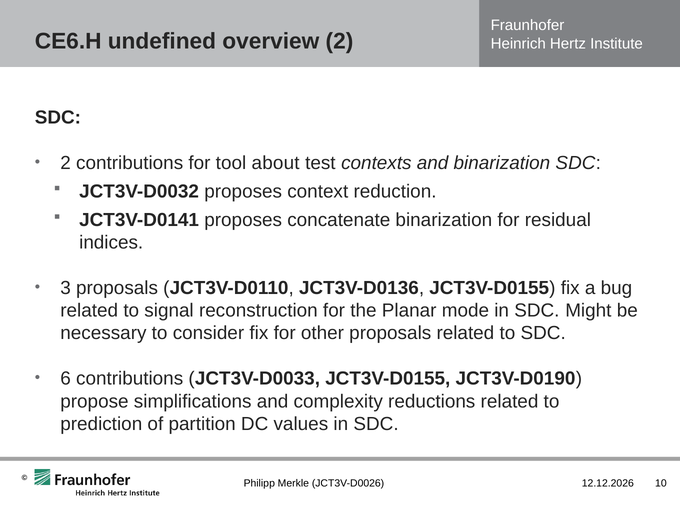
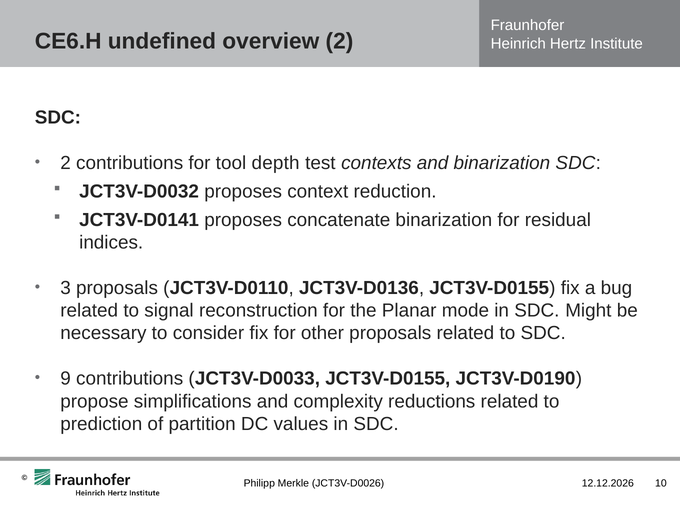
about: about -> depth
6: 6 -> 9
